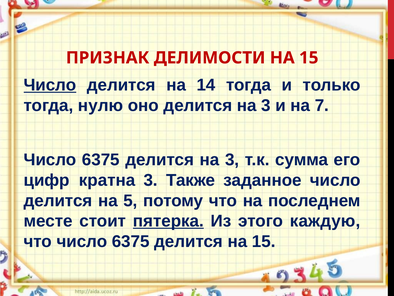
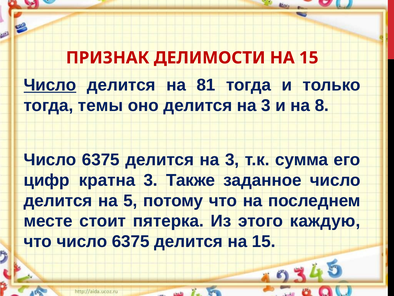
14: 14 -> 81
нулю: нулю -> темы
7: 7 -> 8
пятерка underline: present -> none
